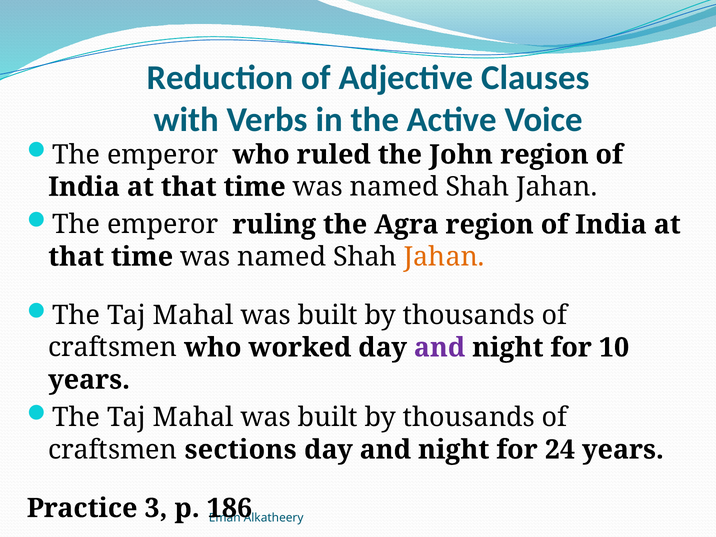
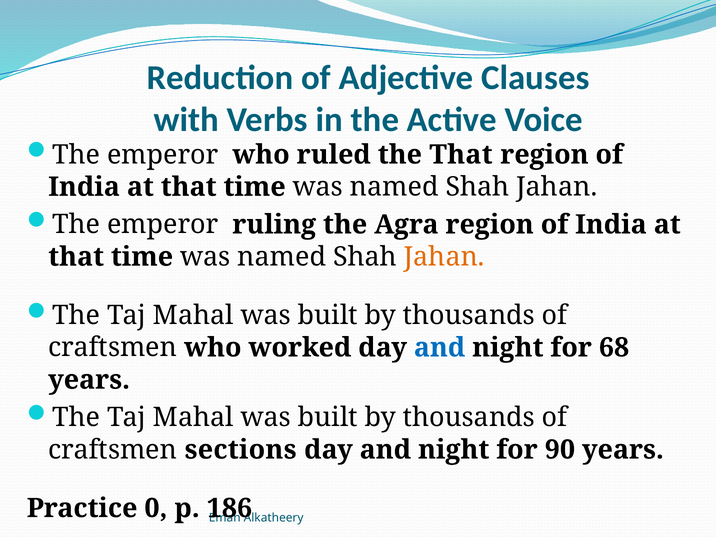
the John: John -> That
and at (440, 348) colour: purple -> blue
10: 10 -> 68
24: 24 -> 90
3: 3 -> 0
